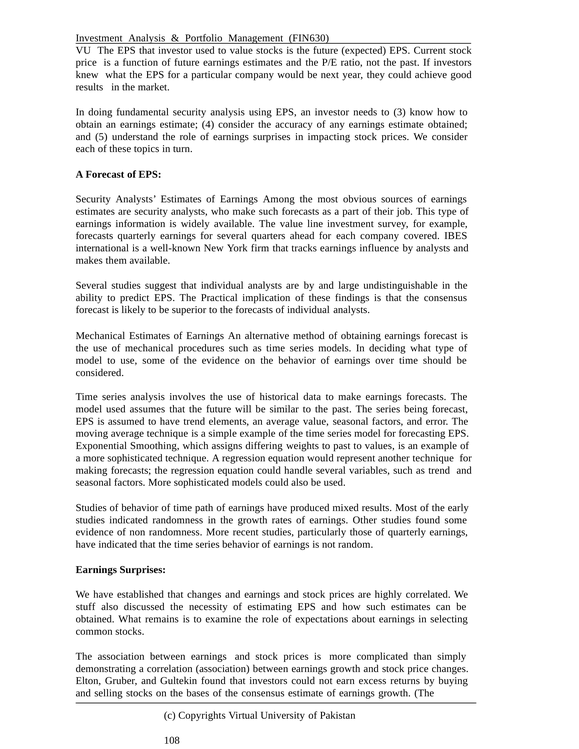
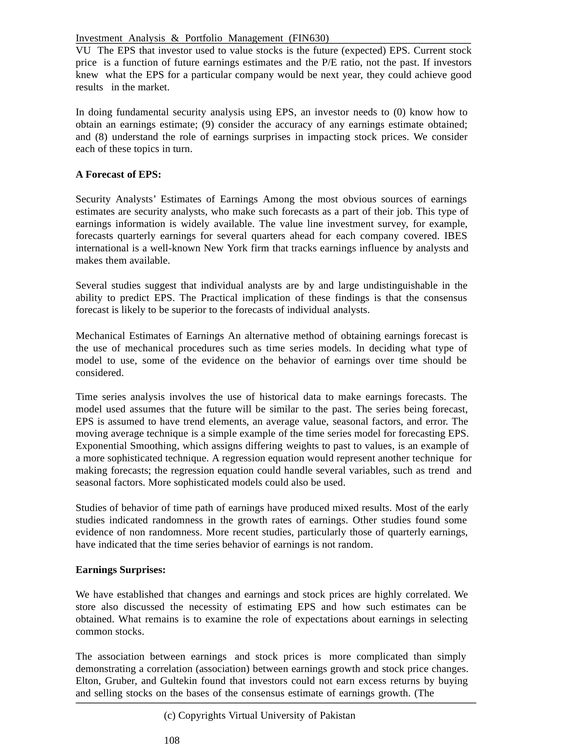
3: 3 -> 0
4: 4 -> 9
5: 5 -> 8
stuff: stuff -> store
